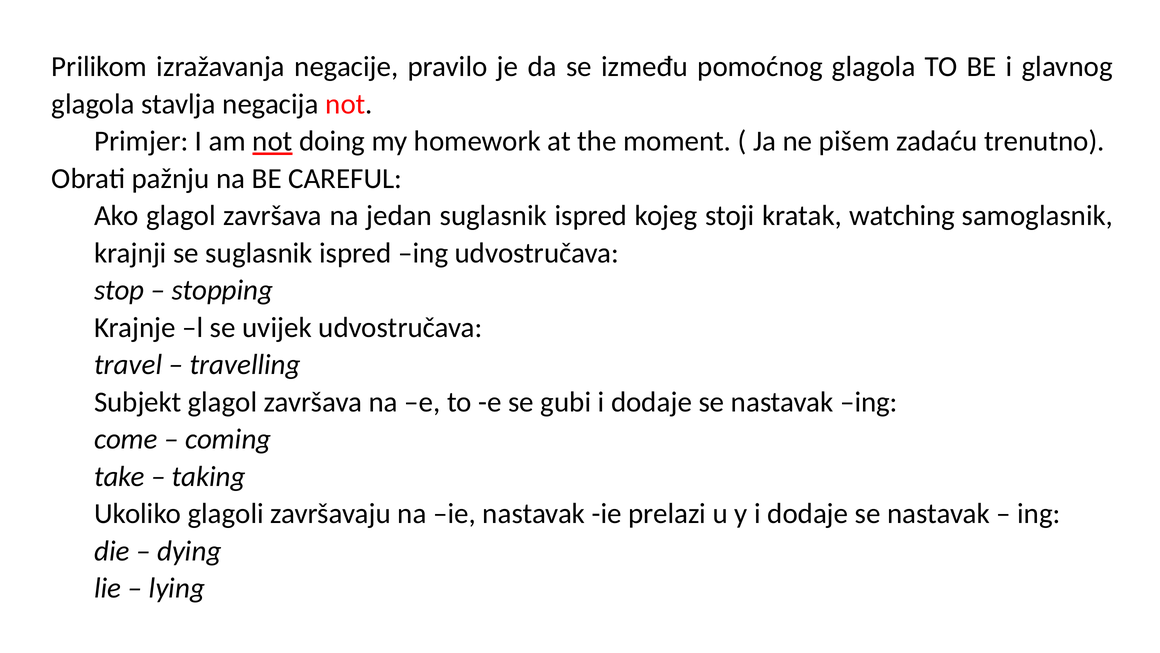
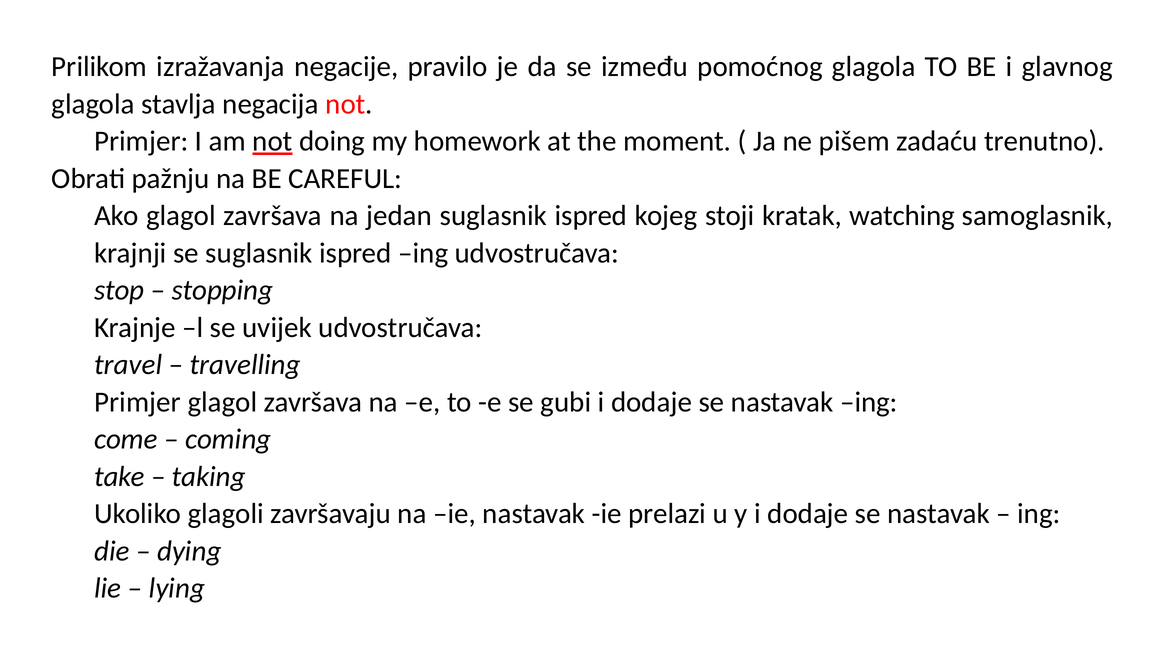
Subjekt at (138, 402): Subjekt -> Primjer
